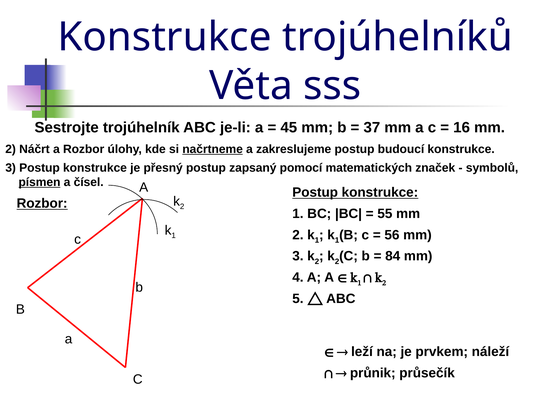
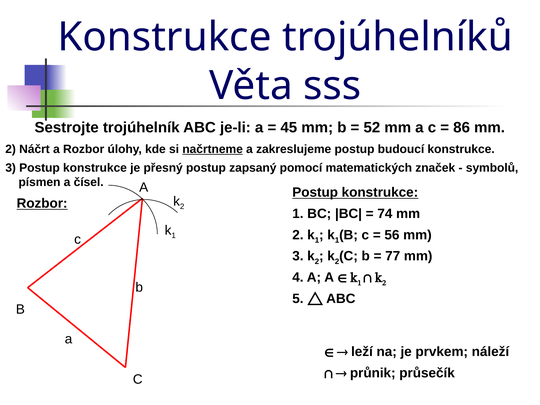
37: 37 -> 52
16: 16 -> 86
písmen underline: present -> none
55: 55 -> 74
84: 84 -> 77
